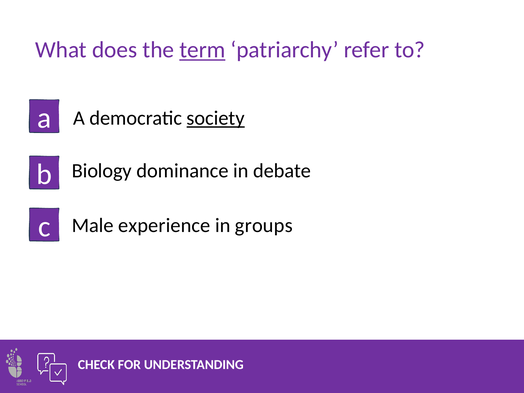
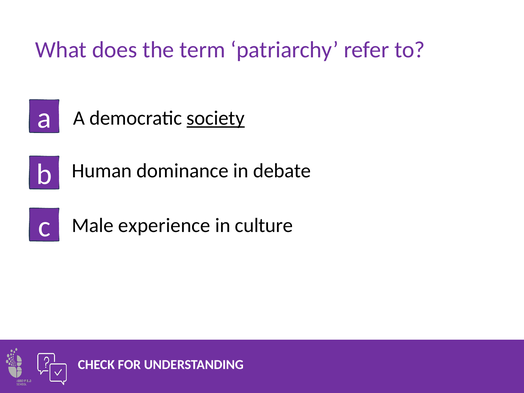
term underline: present -> none
Biology: Biology -> Human
groups: groups -> culture
